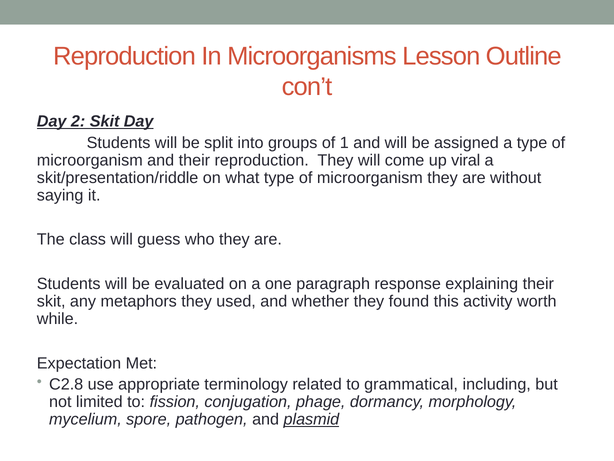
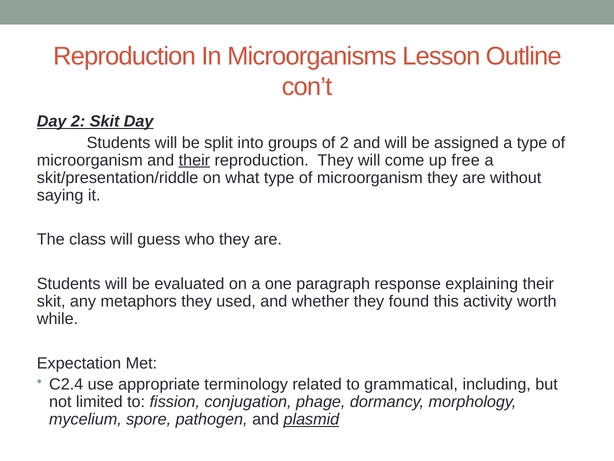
of 1: 1 -> 2
their at (194, 160) underline: none -> present
viral: viral -> free
C2.8: C2.8 -> C2.4
